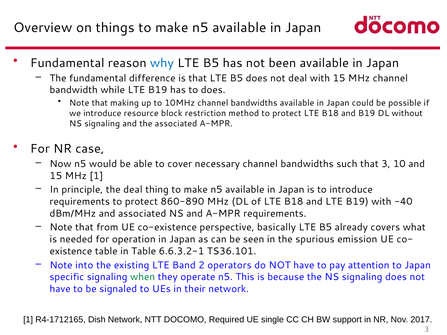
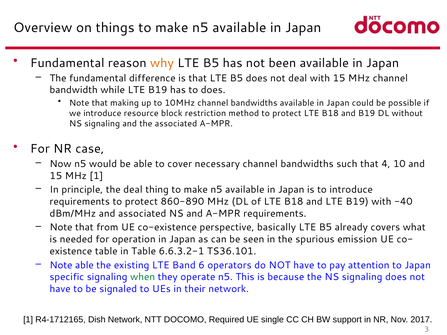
why colour: blue -> orange
that 3: 3 -> 4
Note into: into -> able
2: 2 -> 6
